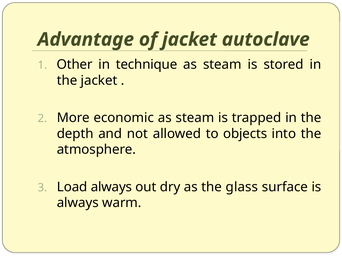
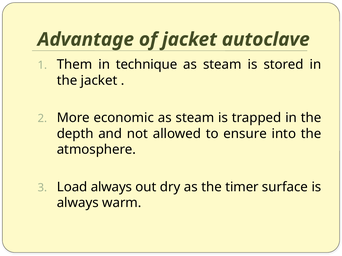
Other: Other -> Them
objects: objects -> ensure
glass: glass -> timer
